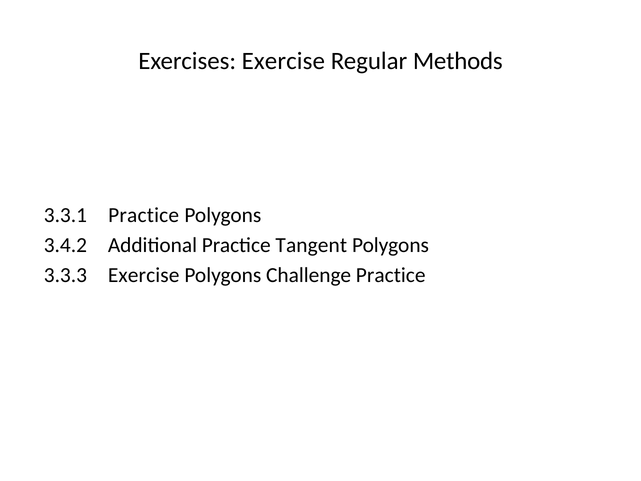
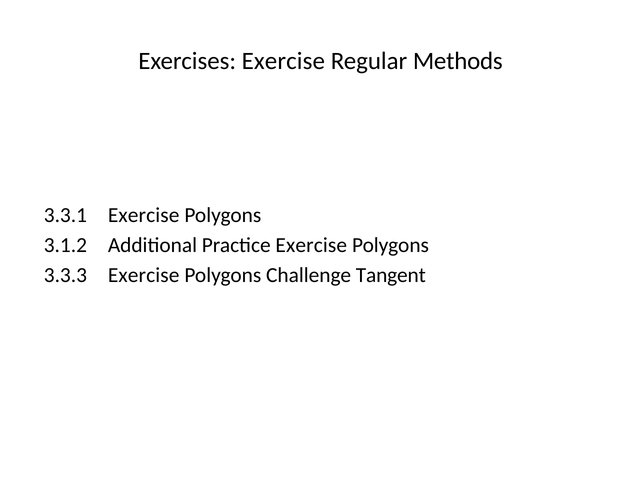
3.3.1 Practice: Practice -> Exercise
3.4.2: 3.4.2 -> 3.1.2
Practice Tangent: Tangent -> Exercise
Challenge Practice: Practice -> Tangent
